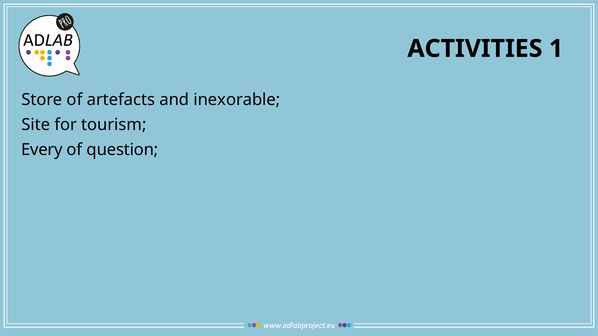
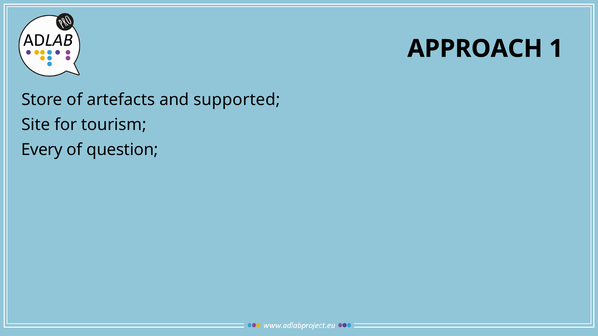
ACTIVITIES: ACTIVITIES -> APPROACH
inexorable: inexorable -> supported
